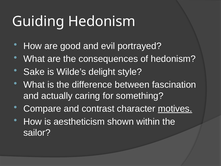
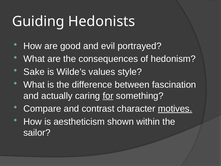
Guiding Hedonism: Hedonism -> Hedonists
delight: delight -> values
for underline: none -> present
